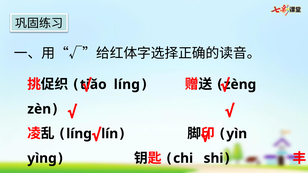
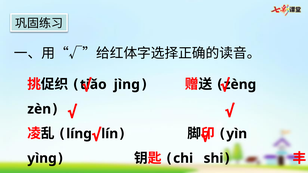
líng at (127, 85): líng -> jìng
